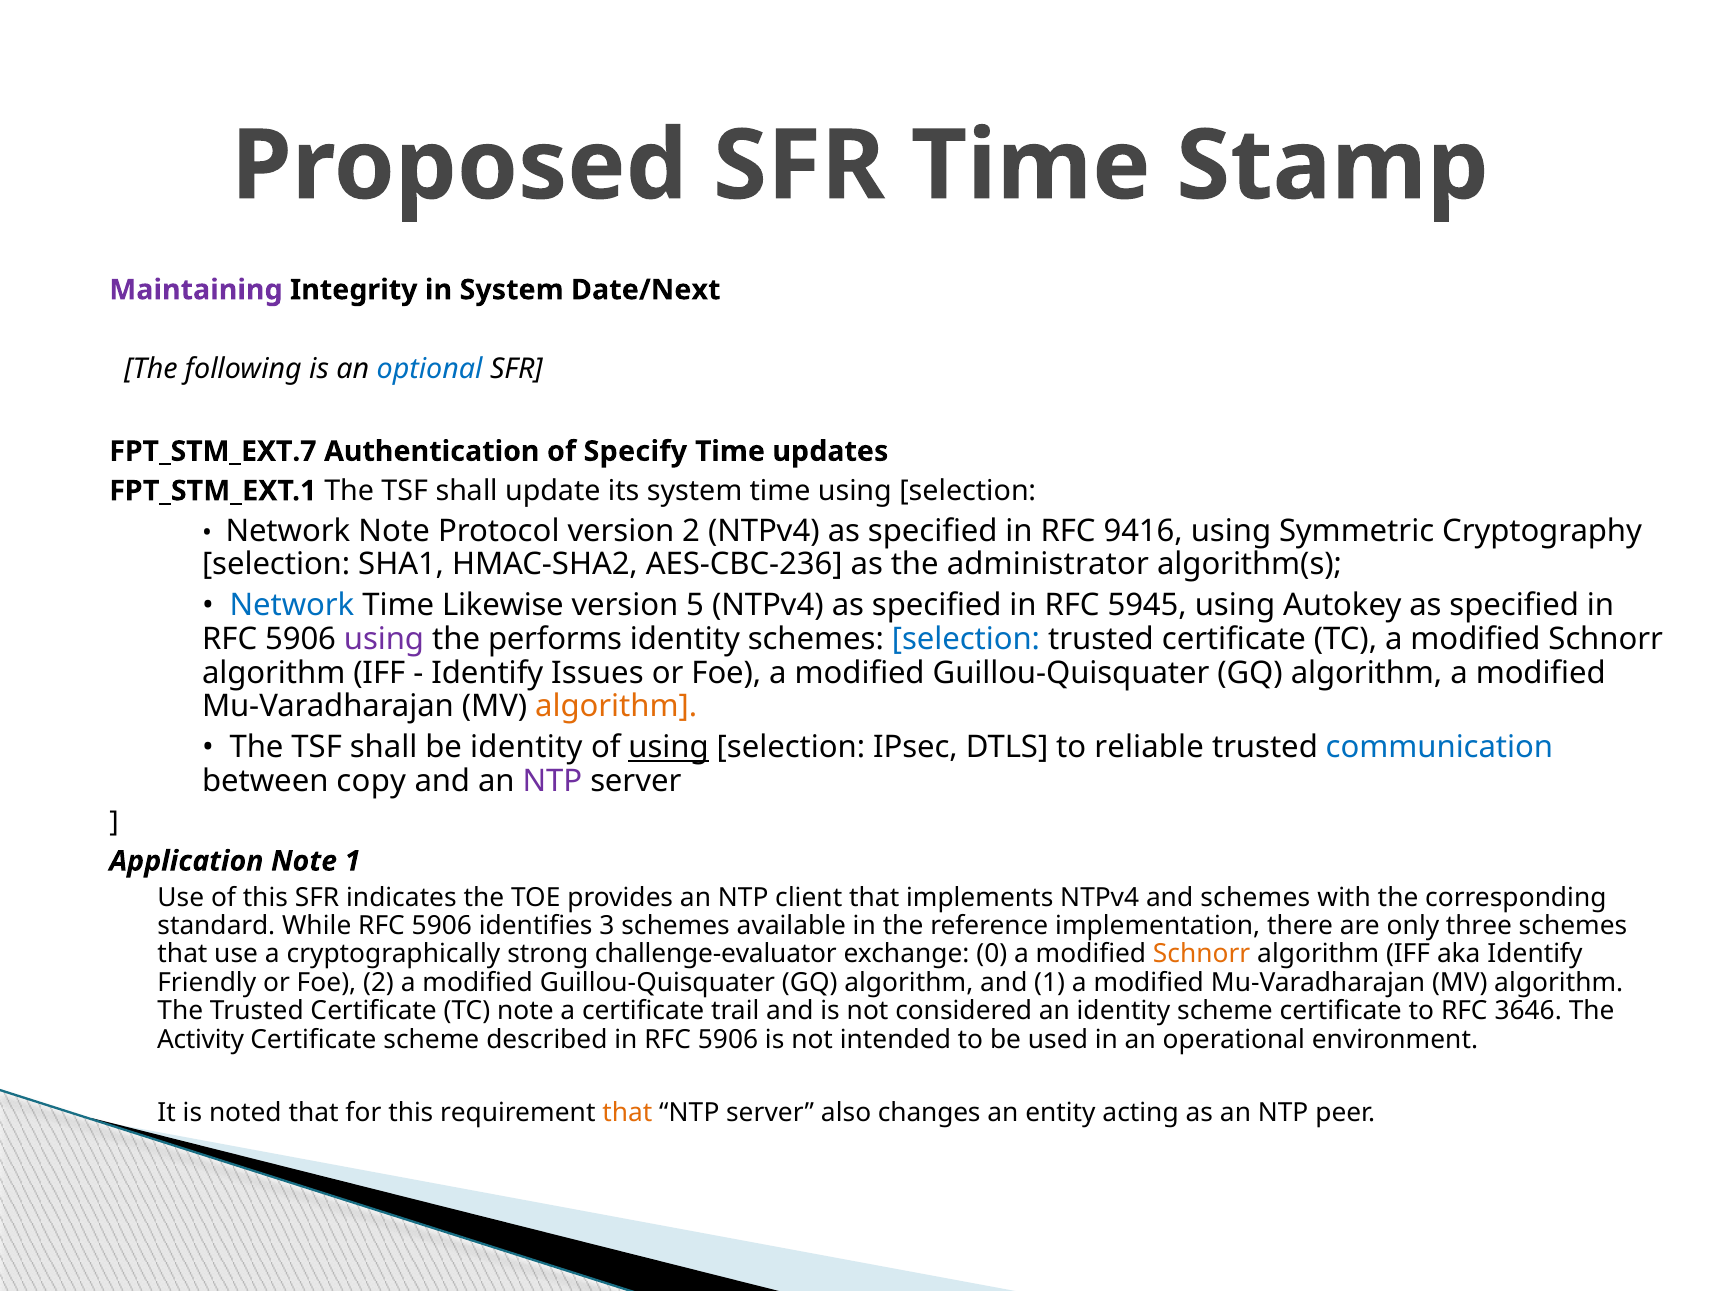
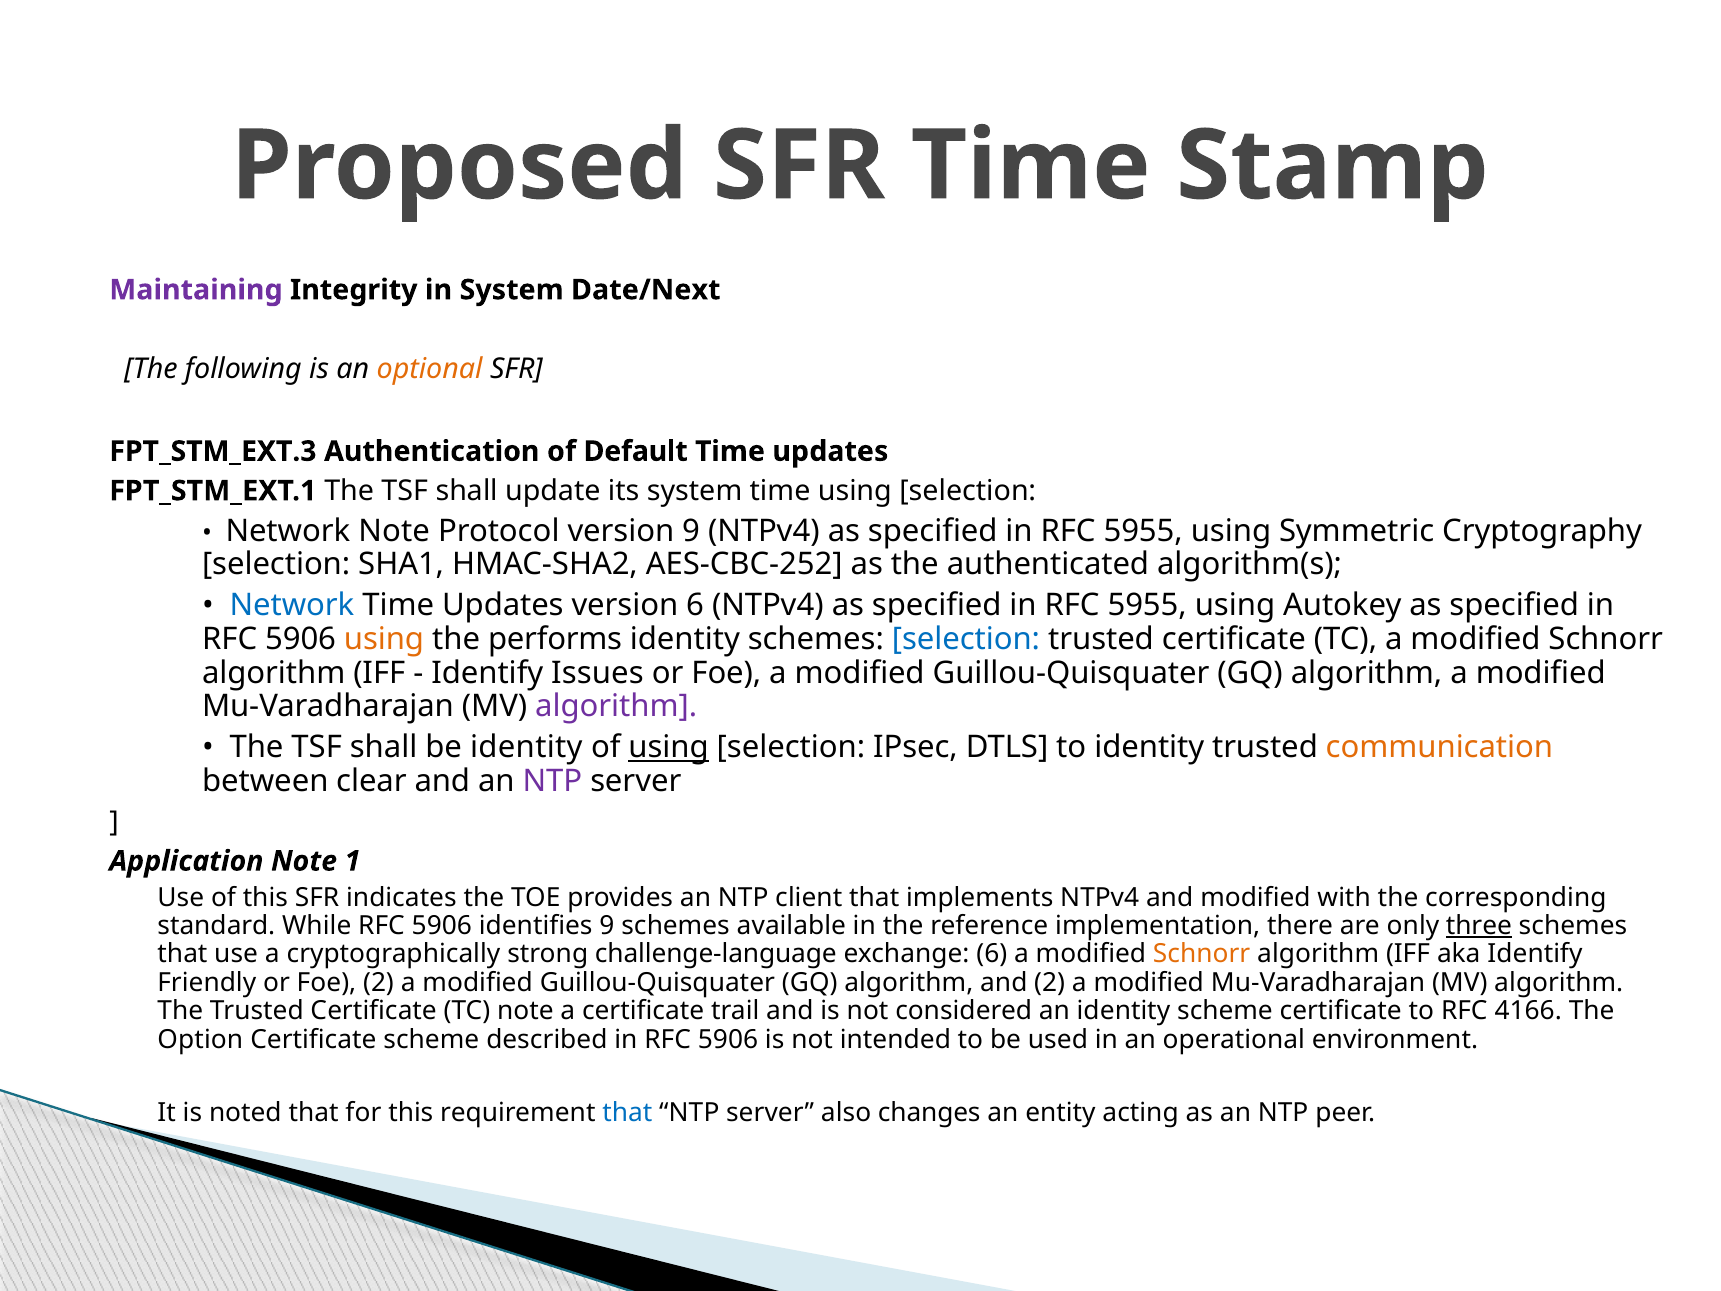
optional colour: blue -> orange
FPT_STM_EXT.7: FPT_STM_EXT.7 -> FPT_STM_EXT.3
Specify: Specify -> Default
version 2: 2 -> 9
9416 at (1143, 531): 9416 -> 5955
AES-CBC-236: AES-CBC-236 -> AES-CBC-252
administrator: administrator -> authenticated
Likewise at (503, 606): Likewise -> Updates
version 5: 5 -> 6
5945 at (1147, 606): 5945 -> 5955
using at (384, 639) colour: purple -> orange
algorithm at (616, 706) colour: orange -> purple
to reliable: reliable -> identity
communication colour: blue -> orange
copy: copy -> clear
and schemes: schemes -> modified
identifies 3: 3 -> 9
three underline: none -> present
challenge-evaluator: challenge-evaluator -> challenge-language
exchange 0: 0 -> 6
and 1: 1 -> 2
3646: 3646 -> 4166
Activity: Activity -> Option
that at (627, 1113) colour: orange -> blue
